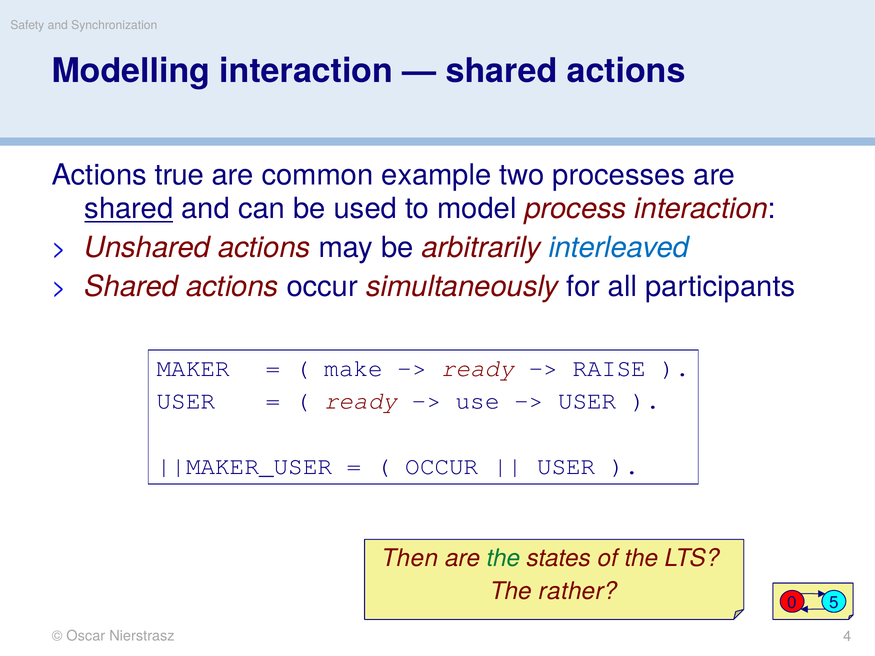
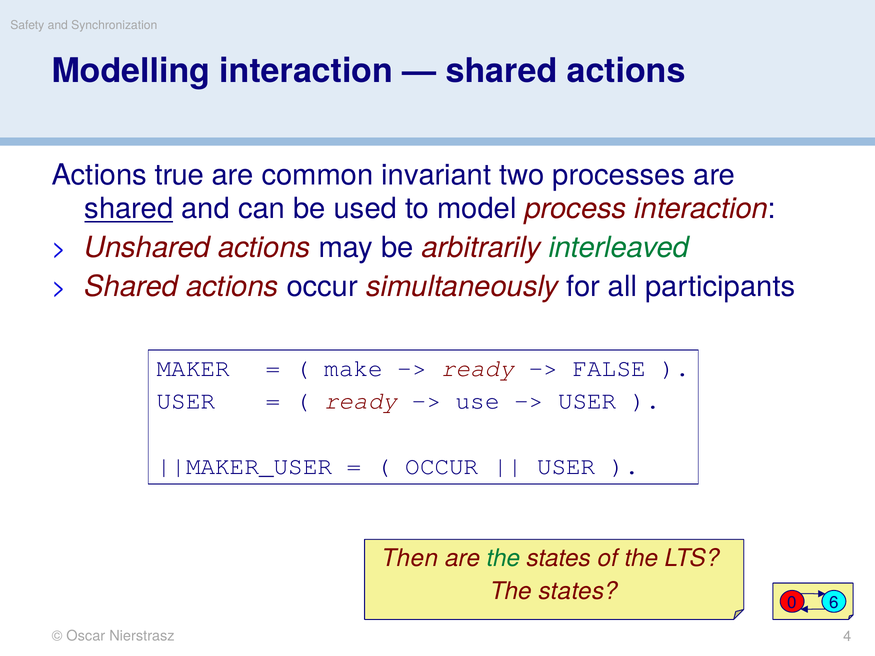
example: example -> invariant
interleaved colour: blue -> green
RAISE: RAISE -> FALSE
rather at (578, 591): rather -> states
5: 5 -> 6
